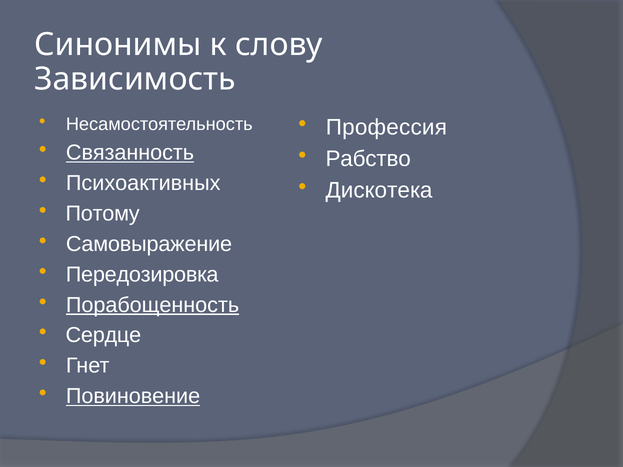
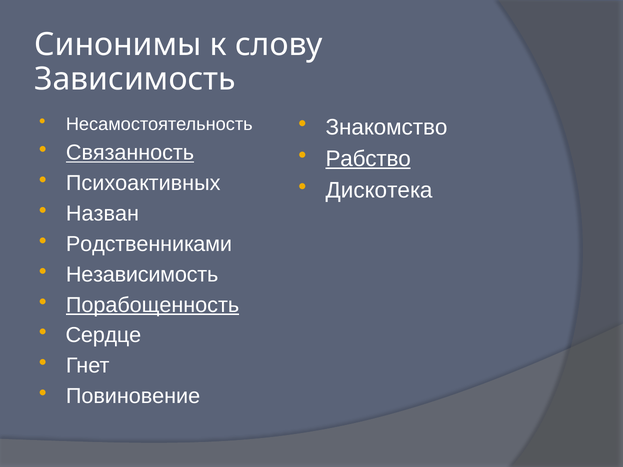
Профессия: Профессия -> Знакомство
Рабство underline: none -> present
Потому: Потому -> Назван
Самовыражение: Самовыражение -> Родственниками
Передозировка: Передозировка -> Независимость
Повиновение underline: present -> none
